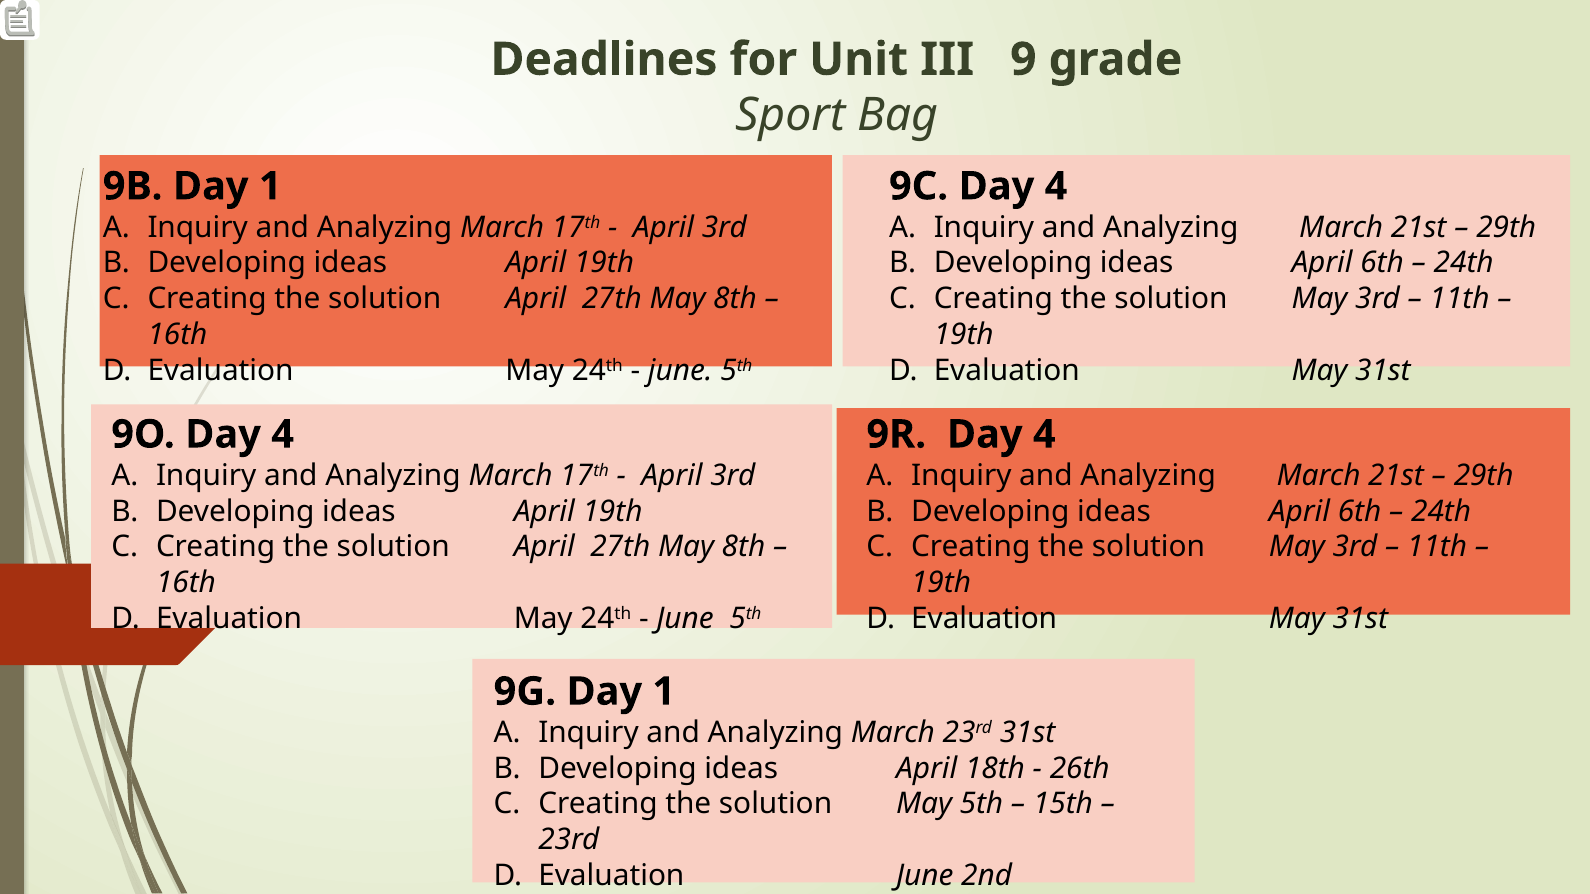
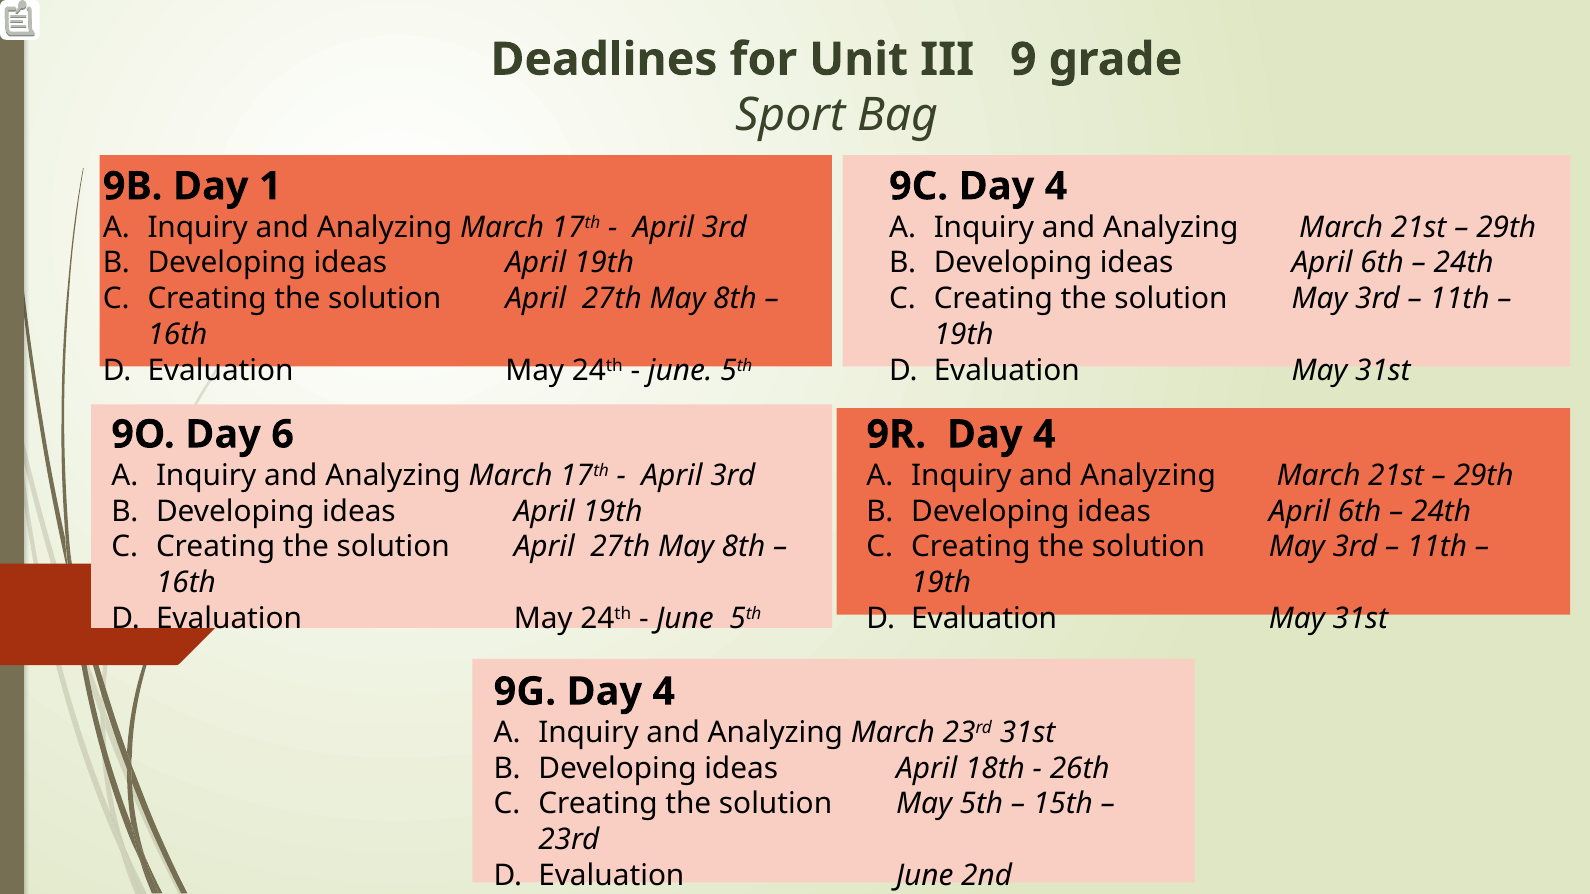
9O Day 4: 4 -> 6
9G Day 1: 1 -> 4
